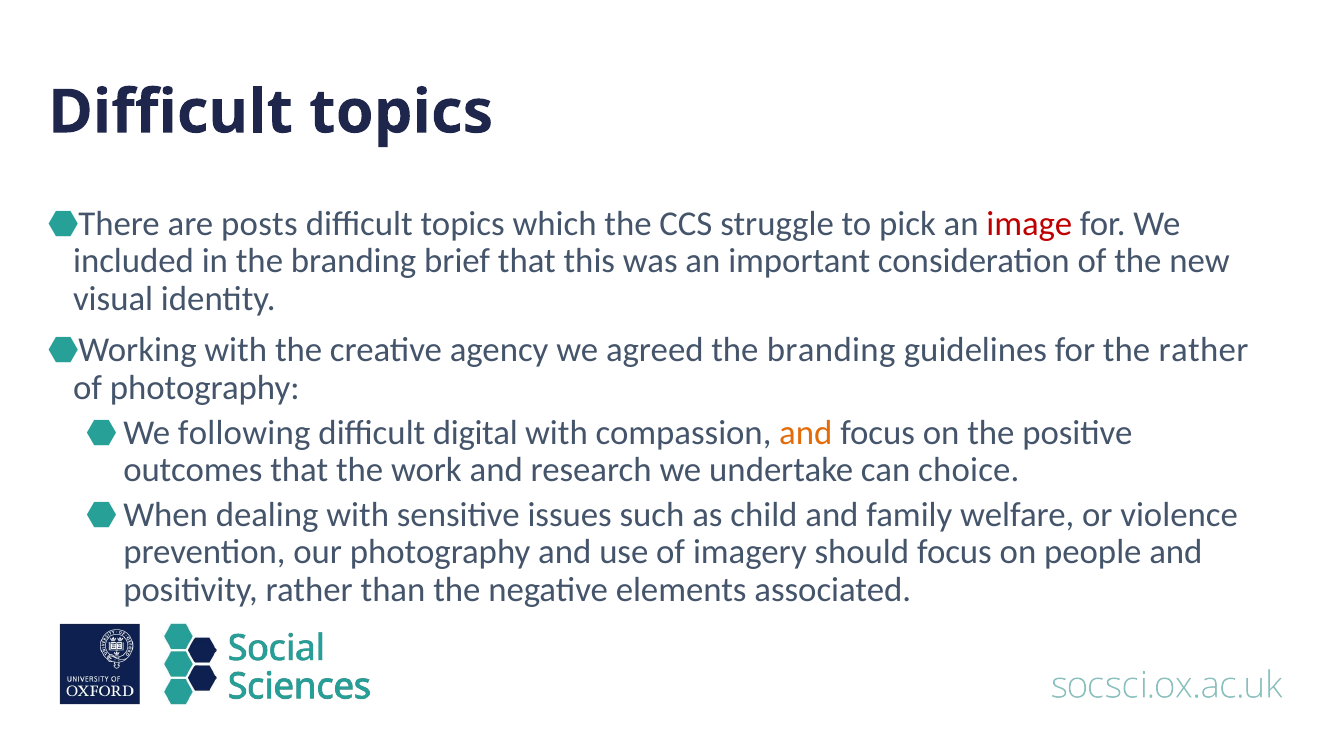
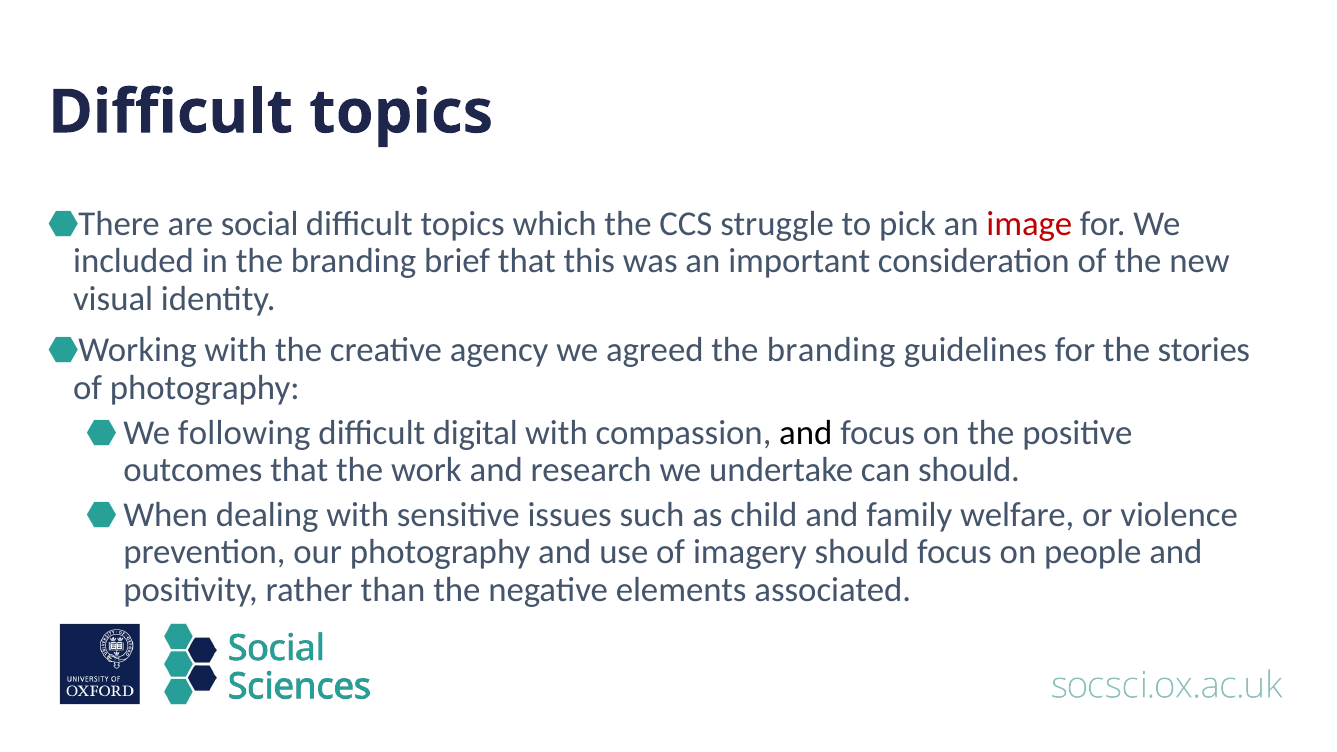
posts: posts -> social
the rather: rather -> stories
and at (806, 433) colour: orange -> black
can choice: choice -> should
